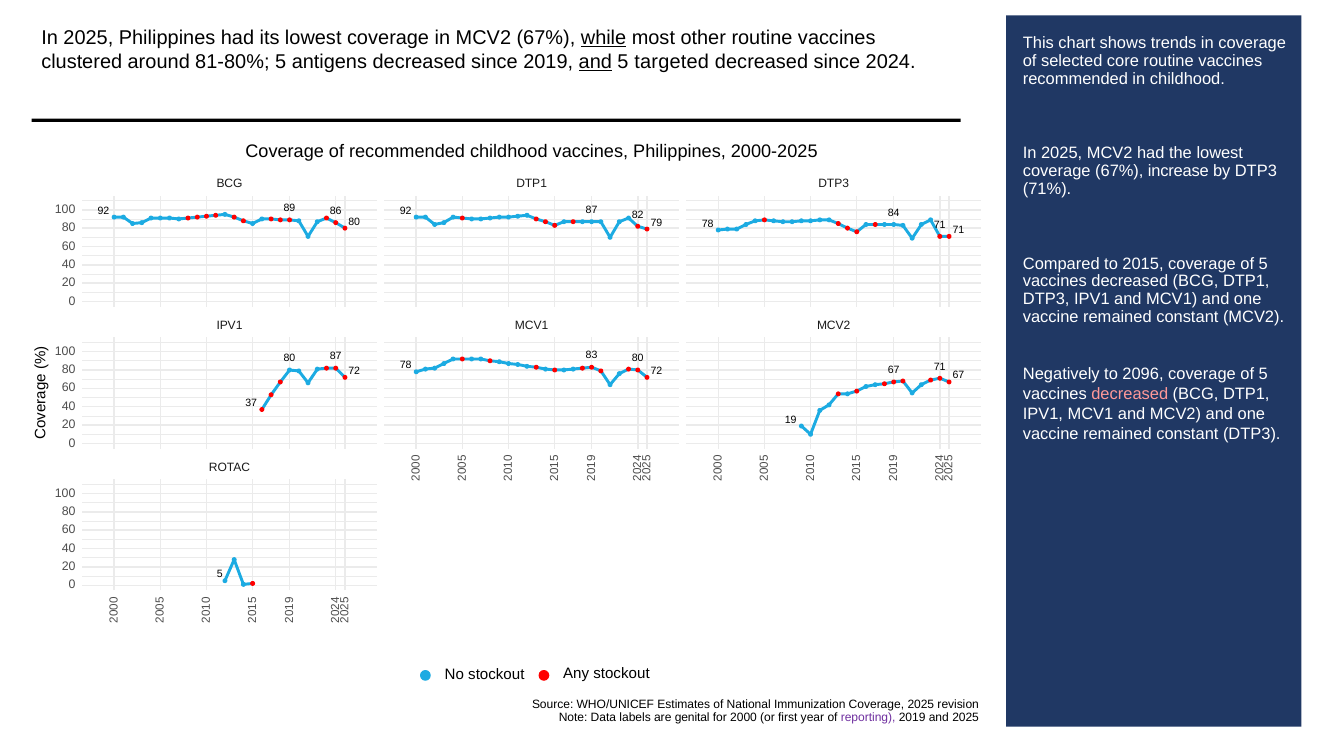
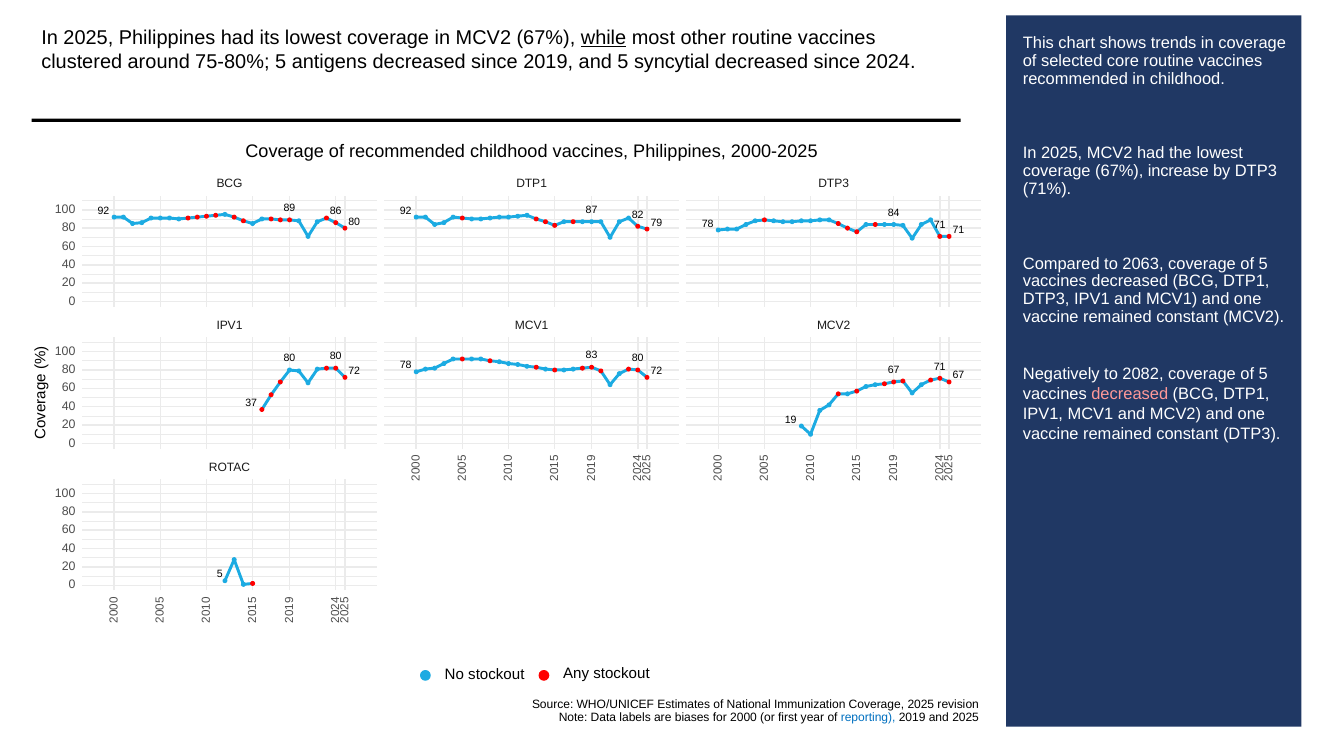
81-80%: 81-80% -> 75-80%
and at (595, 62) underline: present -> none
targeted: targeted -> syncytial
2015: 2015 -> 2063
80 87: 87 -> 80
2096: 2096 -> 2082
genital: genital -> biases
reporting colour: purple -> blue
